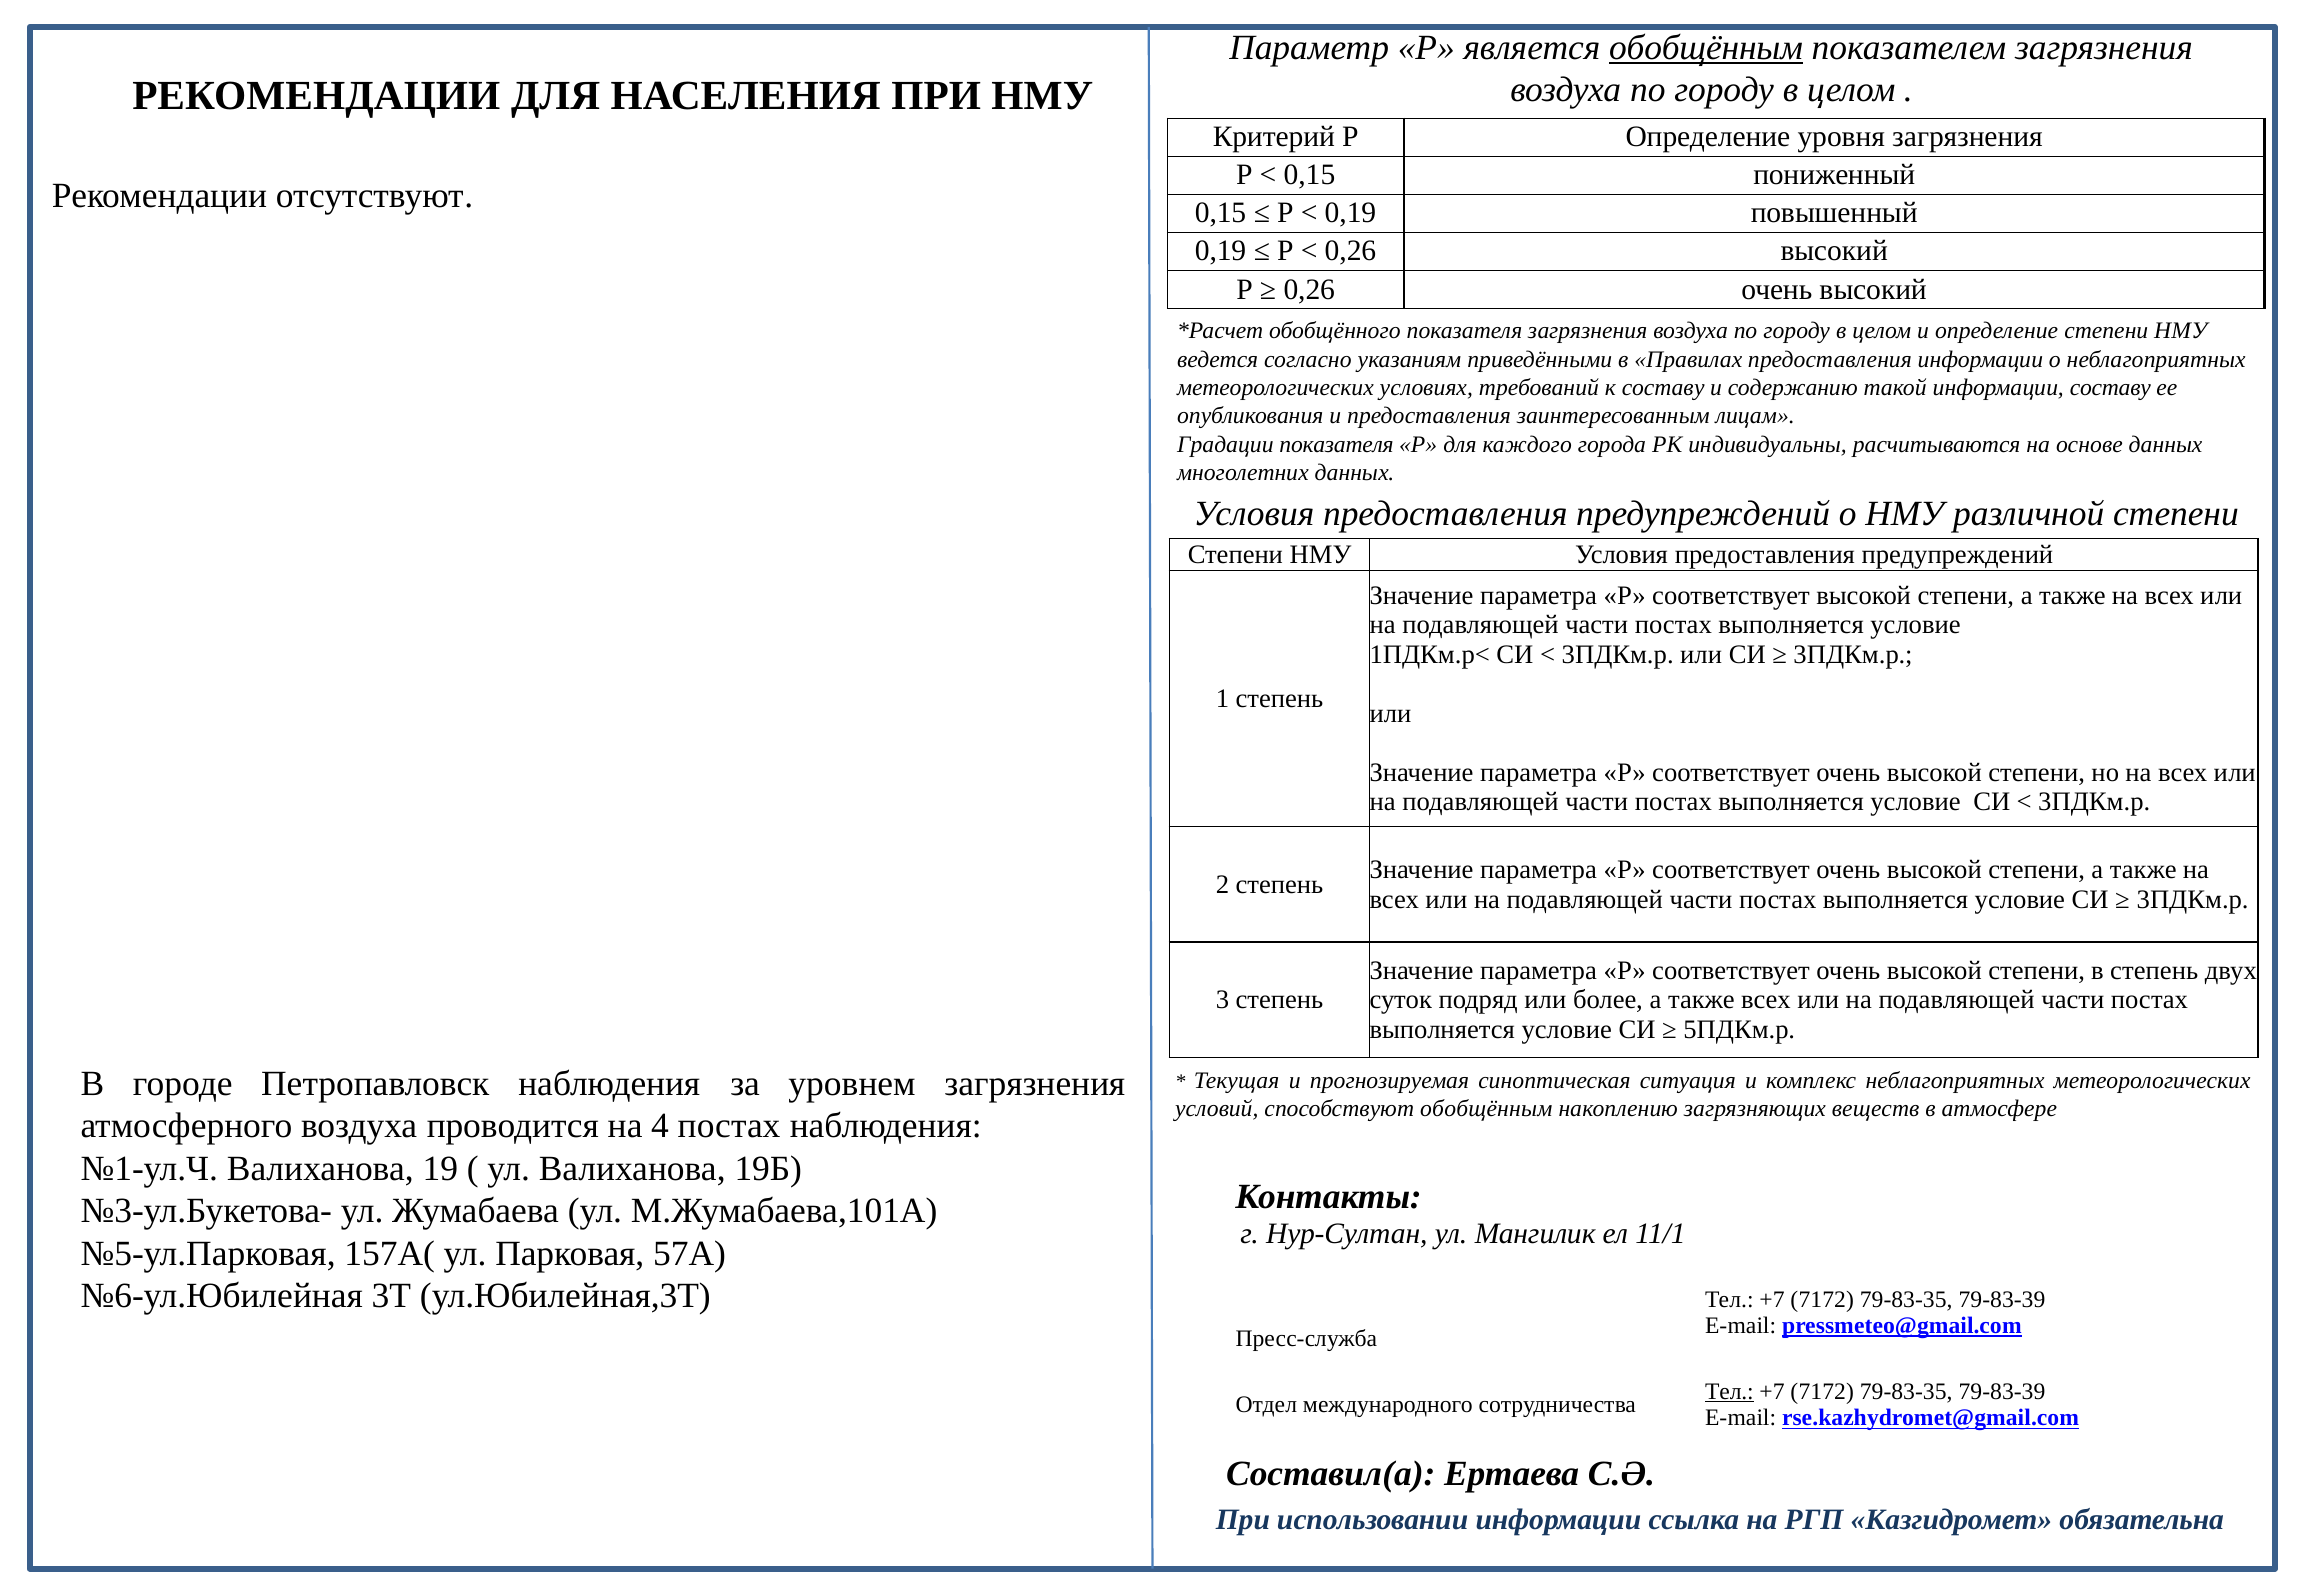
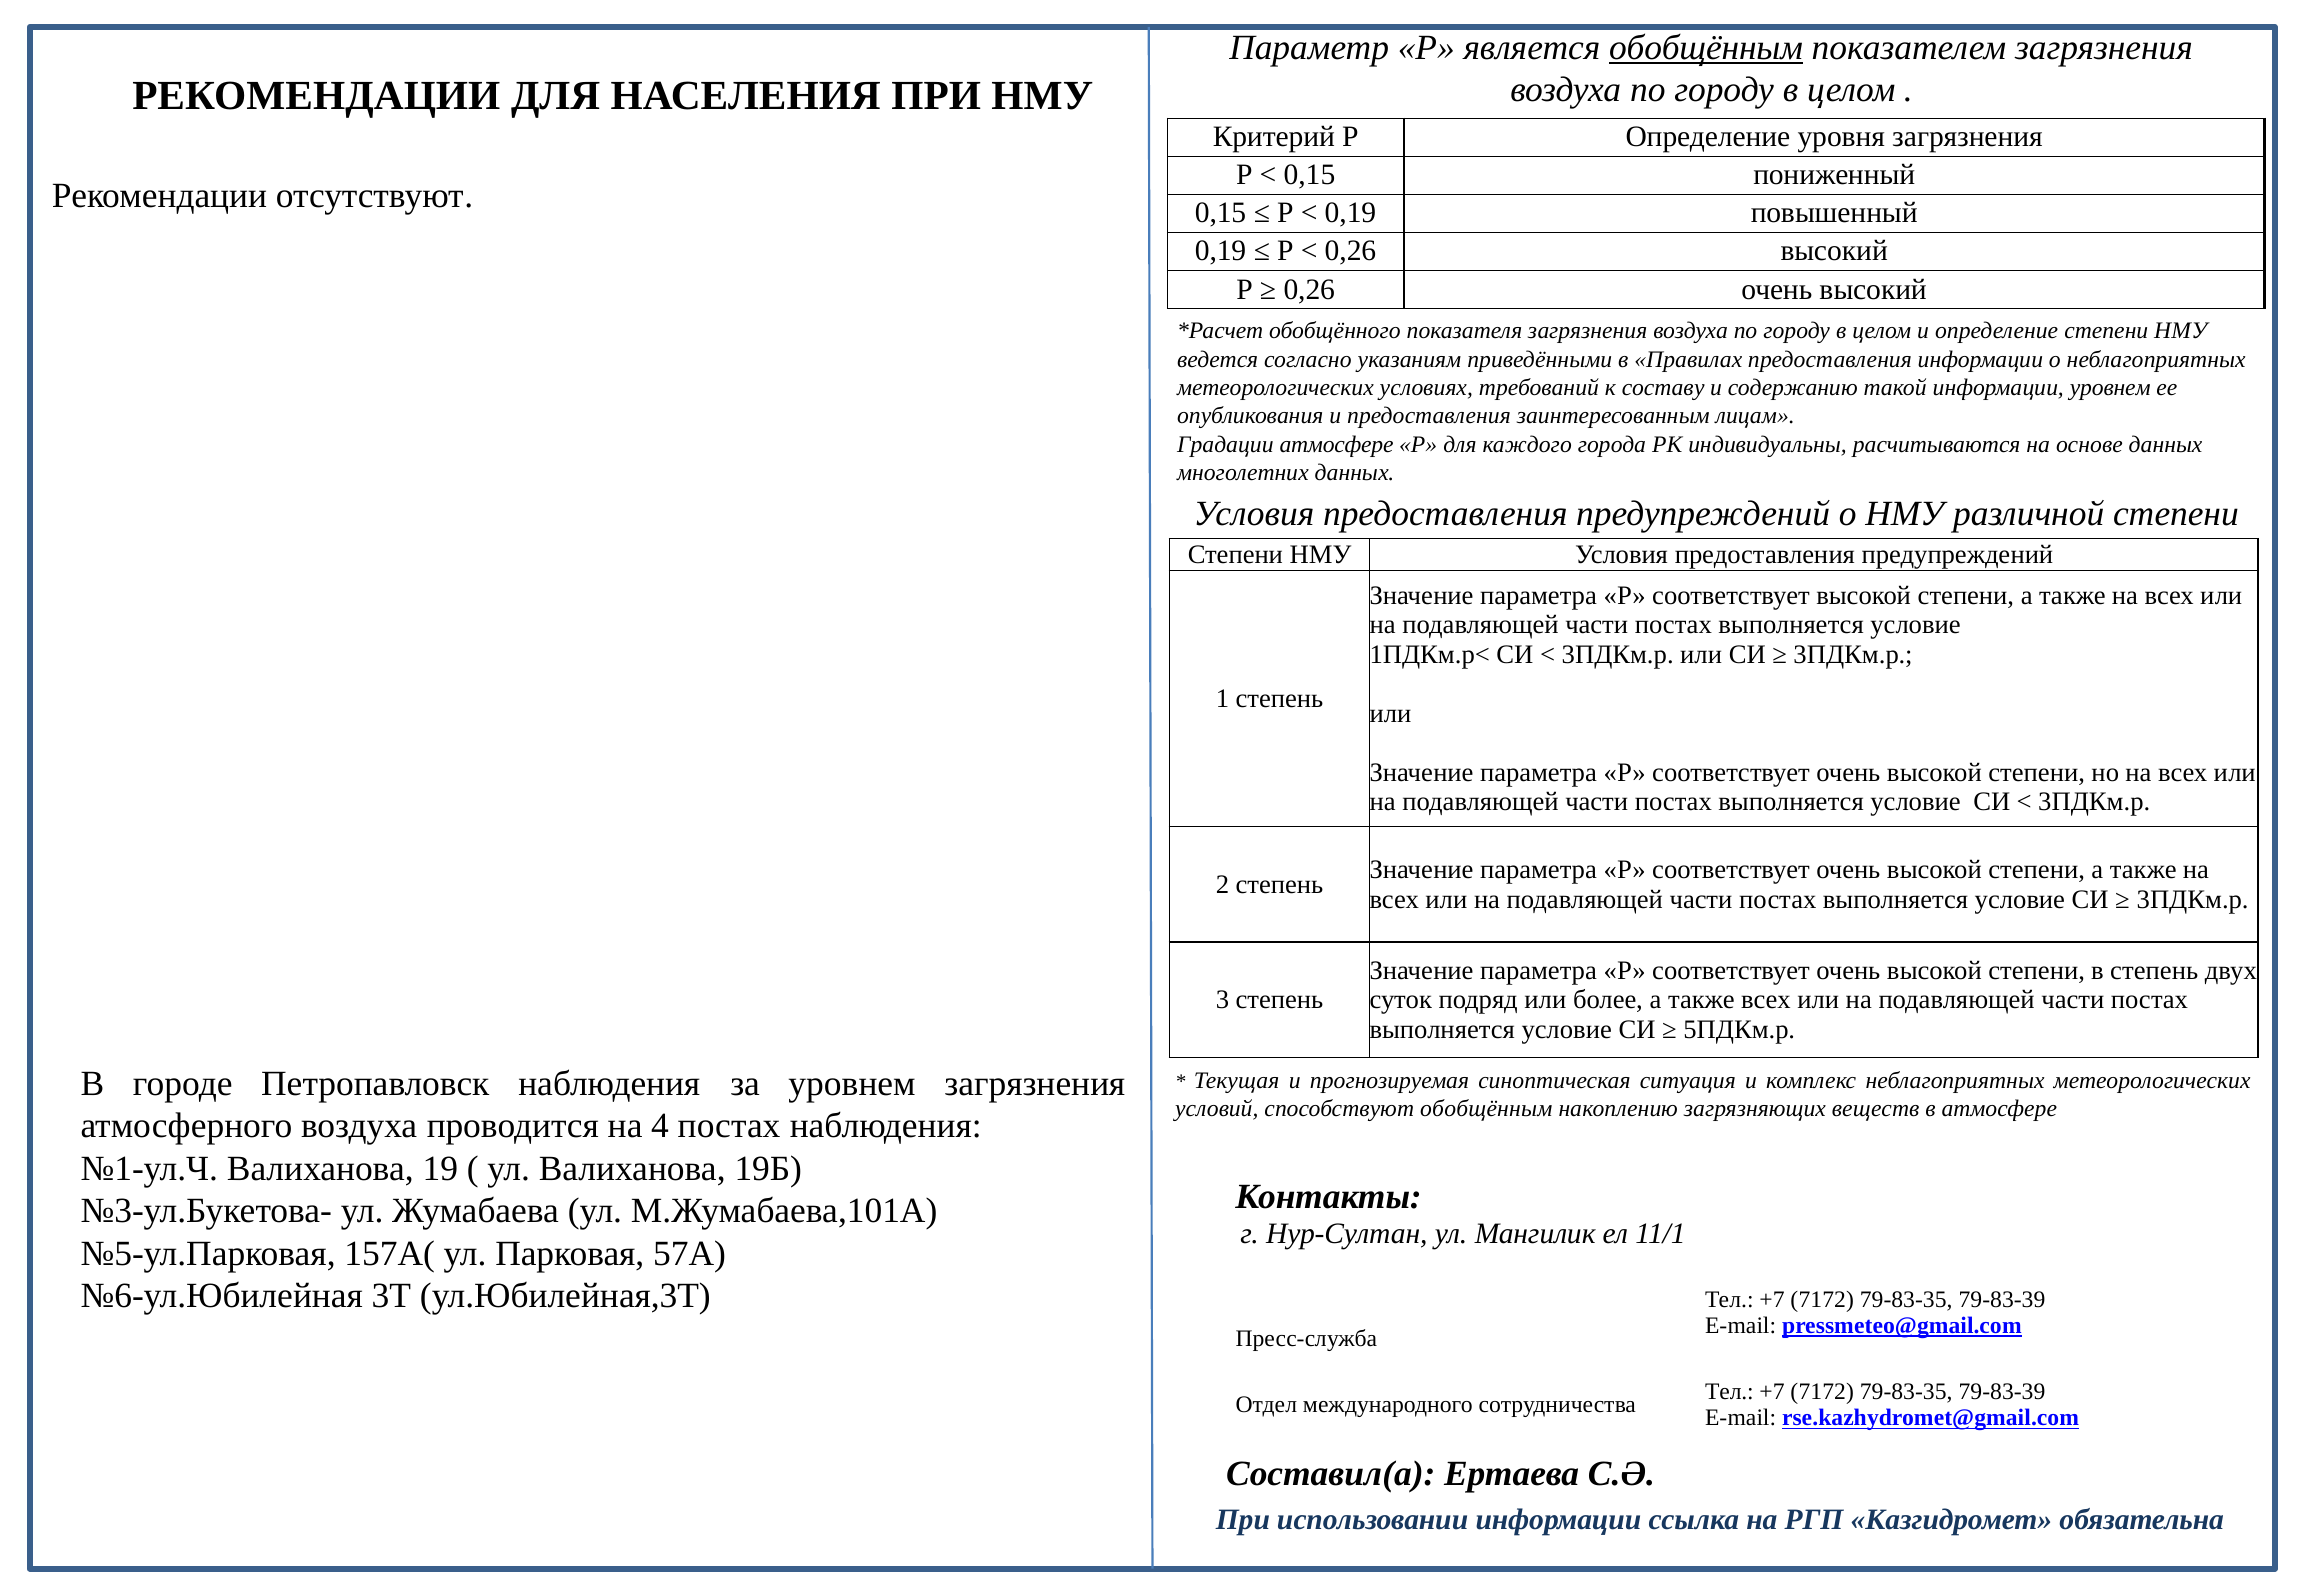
информации составу: составу -> уровнем
Градации показателя: показателя -> атмосфере
Тел at (1729, 1391) underline: present -> none
